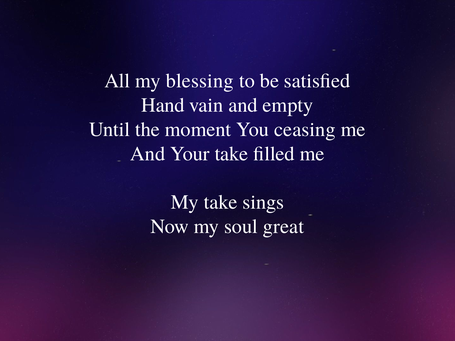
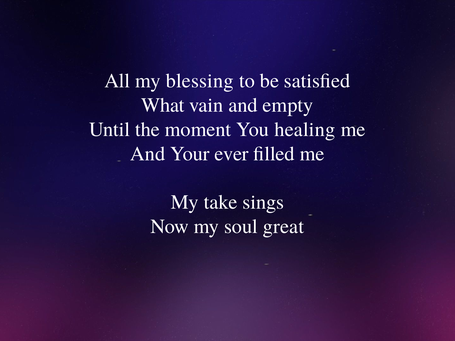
Hand: Hand -> What
ceasing: ceasing -> healing
Your take: take -> ever
